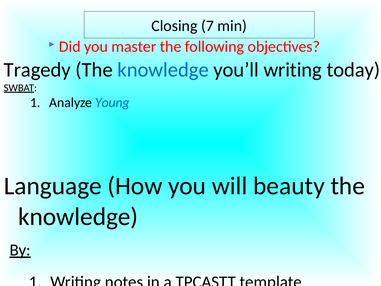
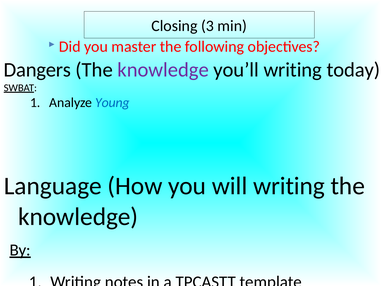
7: 7 -> 3
Tragedy: Tragedy -> Dangers
knowledge at (163, 70) colour: blue -> purple
will beauty: beauty -> writing
